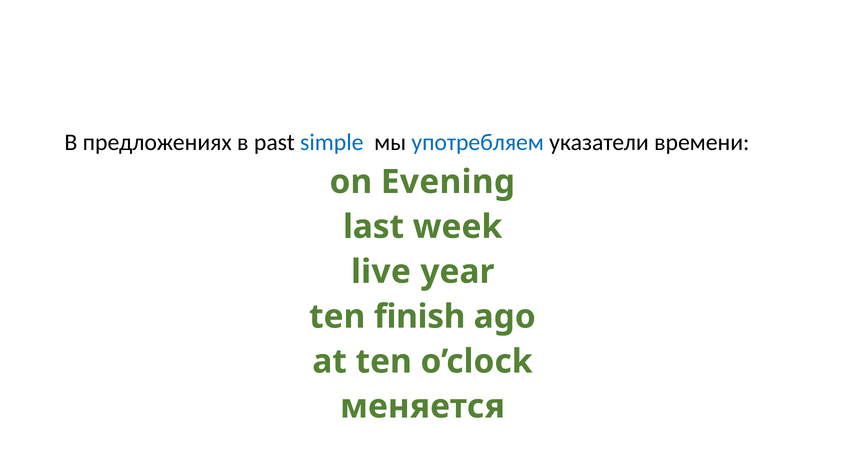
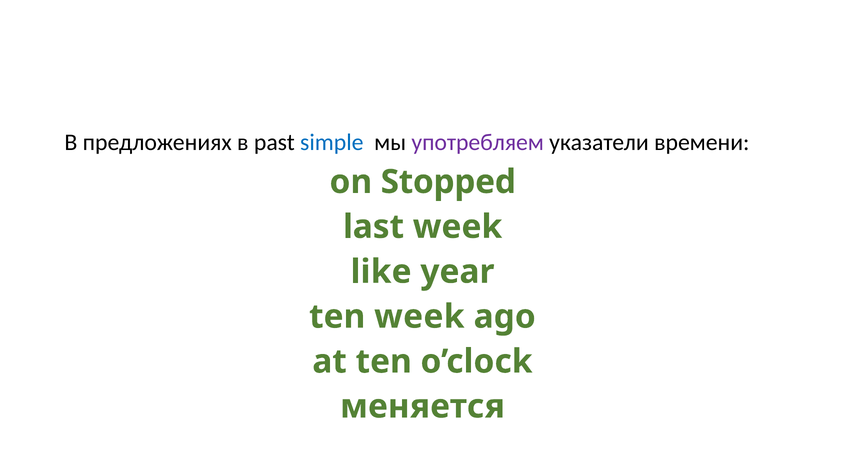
употребляем colour: blue -> purple
Evening: Evening -> Stopped
live: live -> like
ten finish: finish -> week
